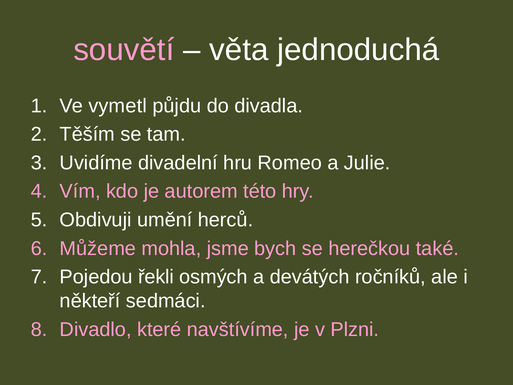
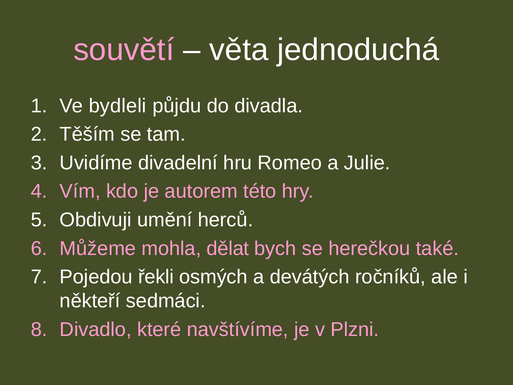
vymetl: vymetl -> bydleli
jsme: jsme -> dělat
